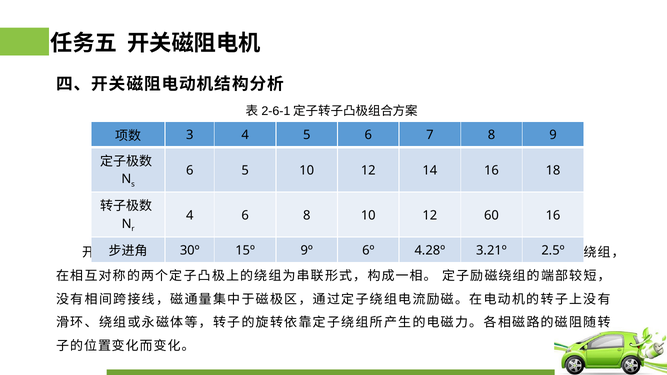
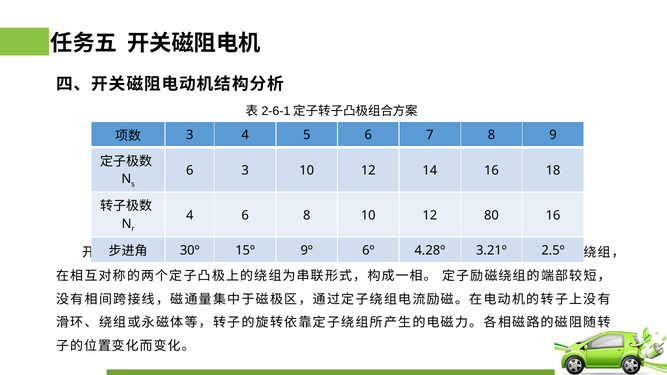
6 5: 5 -> 3
60: 60 -> 80
